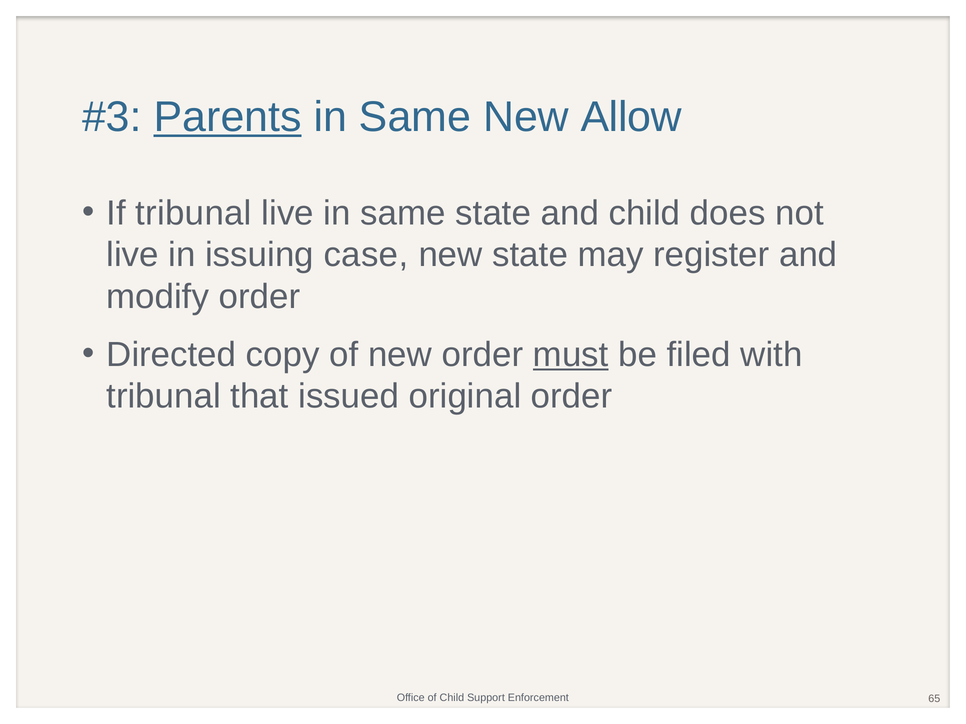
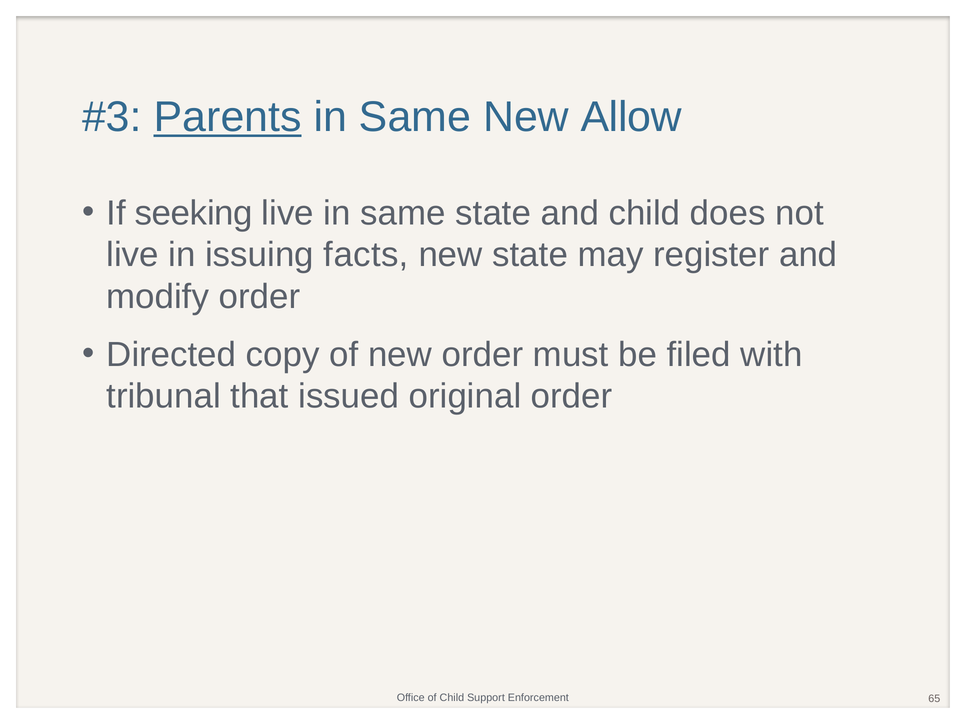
If tribunal: tribunal -> seeking
case: case -> facts
must underline: present -> none
